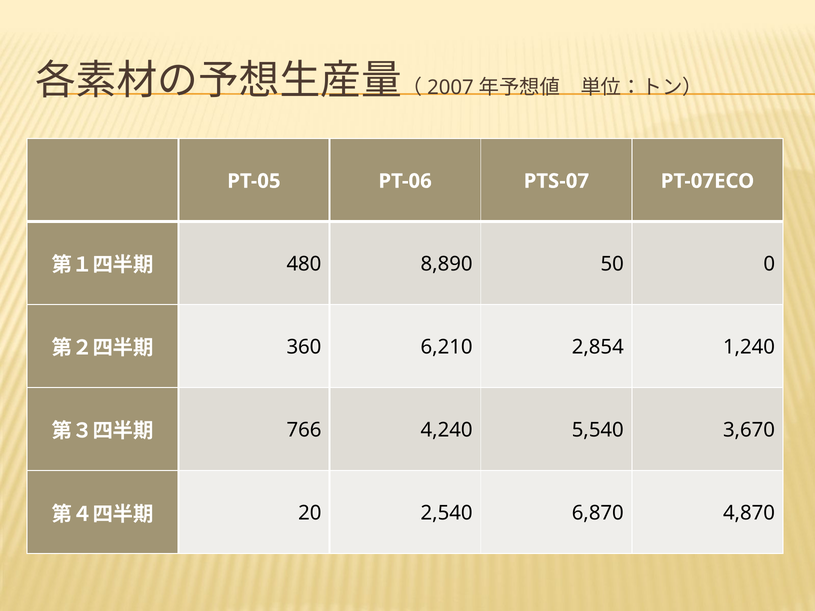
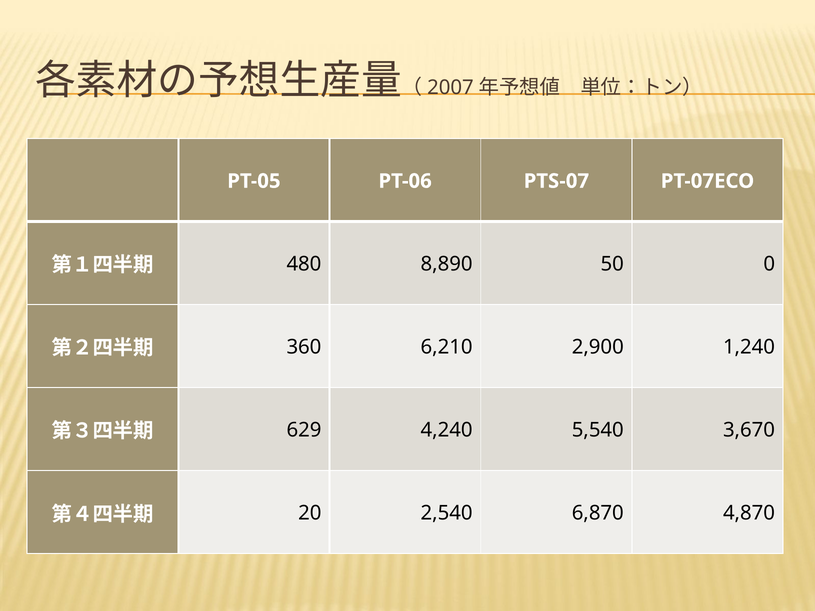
2,854: 2,854 -> 2,900
766: 766 -> 629
